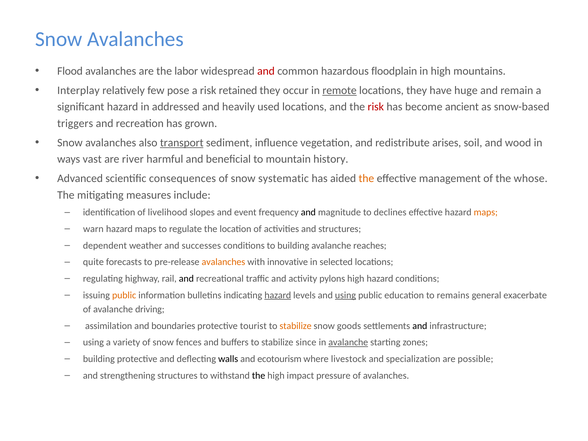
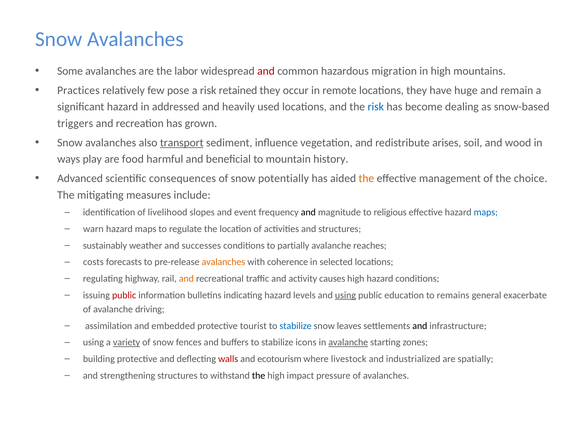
Flood: Flood -> Some
floodplain: floodplain -> migration
Interplay: Interplay -> Practices
remote underline: present -> none
risk at (376, 107) colour: red -> blue
ancient: ancient -> dealing
vast: vast -> play
river: river -> food
systematic: systematic -> potentially
whose: whose -> choice
declines: declines -> religious
maps at (486, 212) colour: orange -> blue
dependent: dependent -> sustainably
to building: building -> partially
quite: quite -> costs
innovative: innovative -> coherence
and at (186, 279) colour: black -> orange
pylons: pylons -> causes
public at (124, 295) colour: orange -> red
hazard at (278, 295) underline: present -> none
boundaries: boundaries -> embedded
stabilize at (296, 326) colour: orange -> blue
goods: goods -> leaves
variety underline: none -> present
since: since -> icons
walls colour: black -> red
specialization: specialization -> industrialized
possible: possible -> spatially
